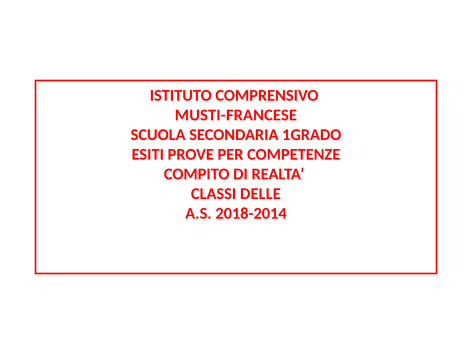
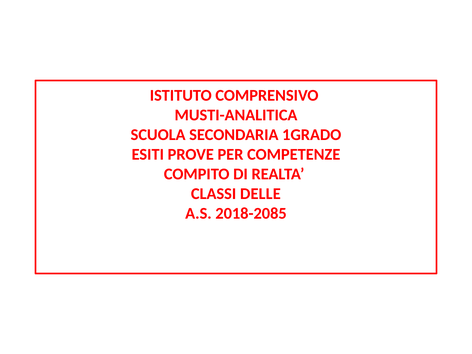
MUSTI-FRANCESE: MUSTI-FRANCESE -> MUSTI-ANALITICA
2018-2014: 2018-2014 -> 2018-2085
